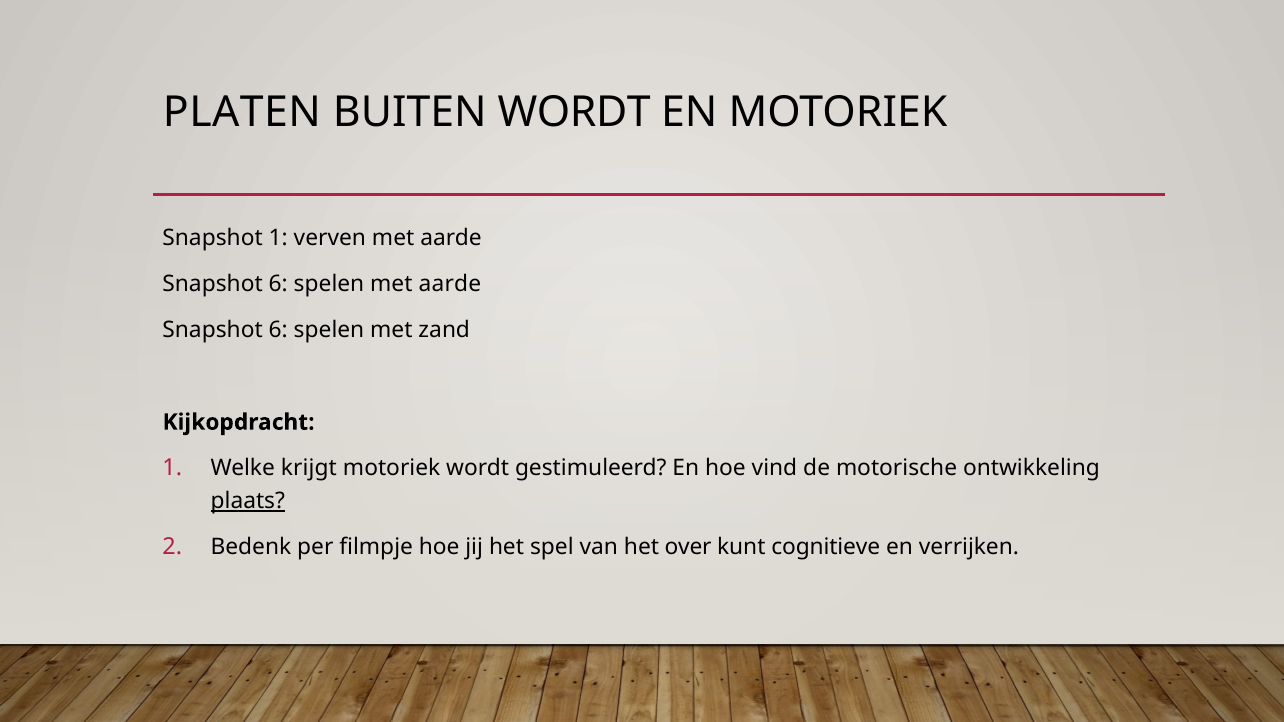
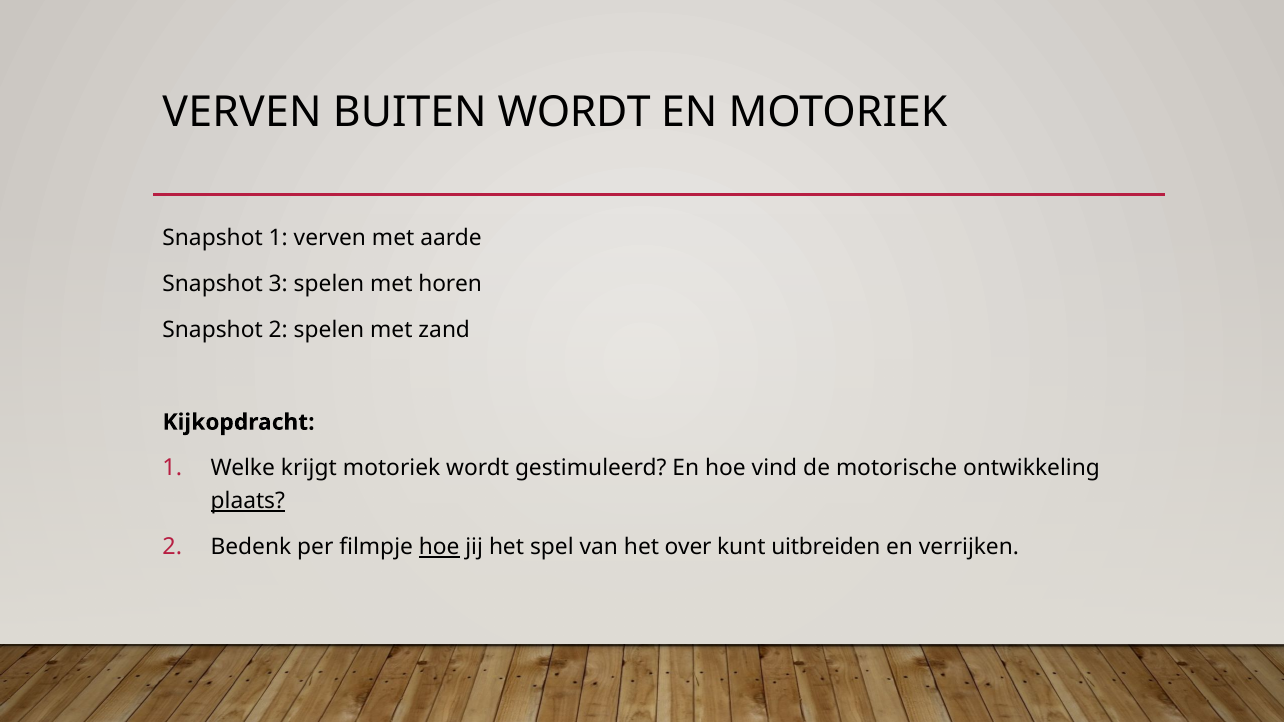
PLATEN at (242, 112): PLATEN -> VERVEN
6 at (278, 284): 6 -> 3
spelen met aarde: aarde -> horen
6 at (278, 330): 6 -> 2
hoe at (439, 547) underline: none -> present
cognitieve: cognitieve -> uitbreiden
